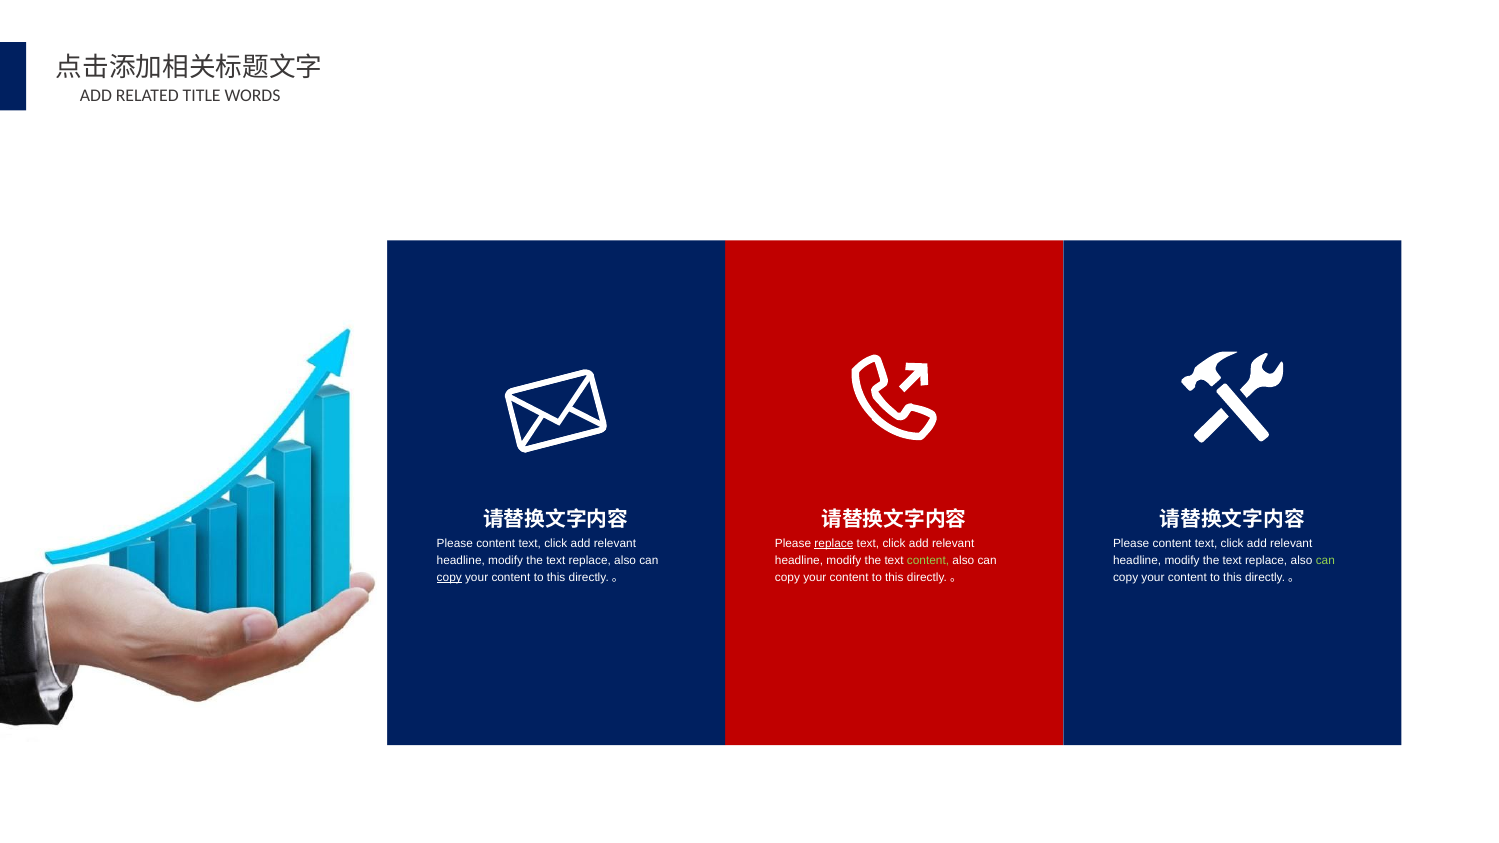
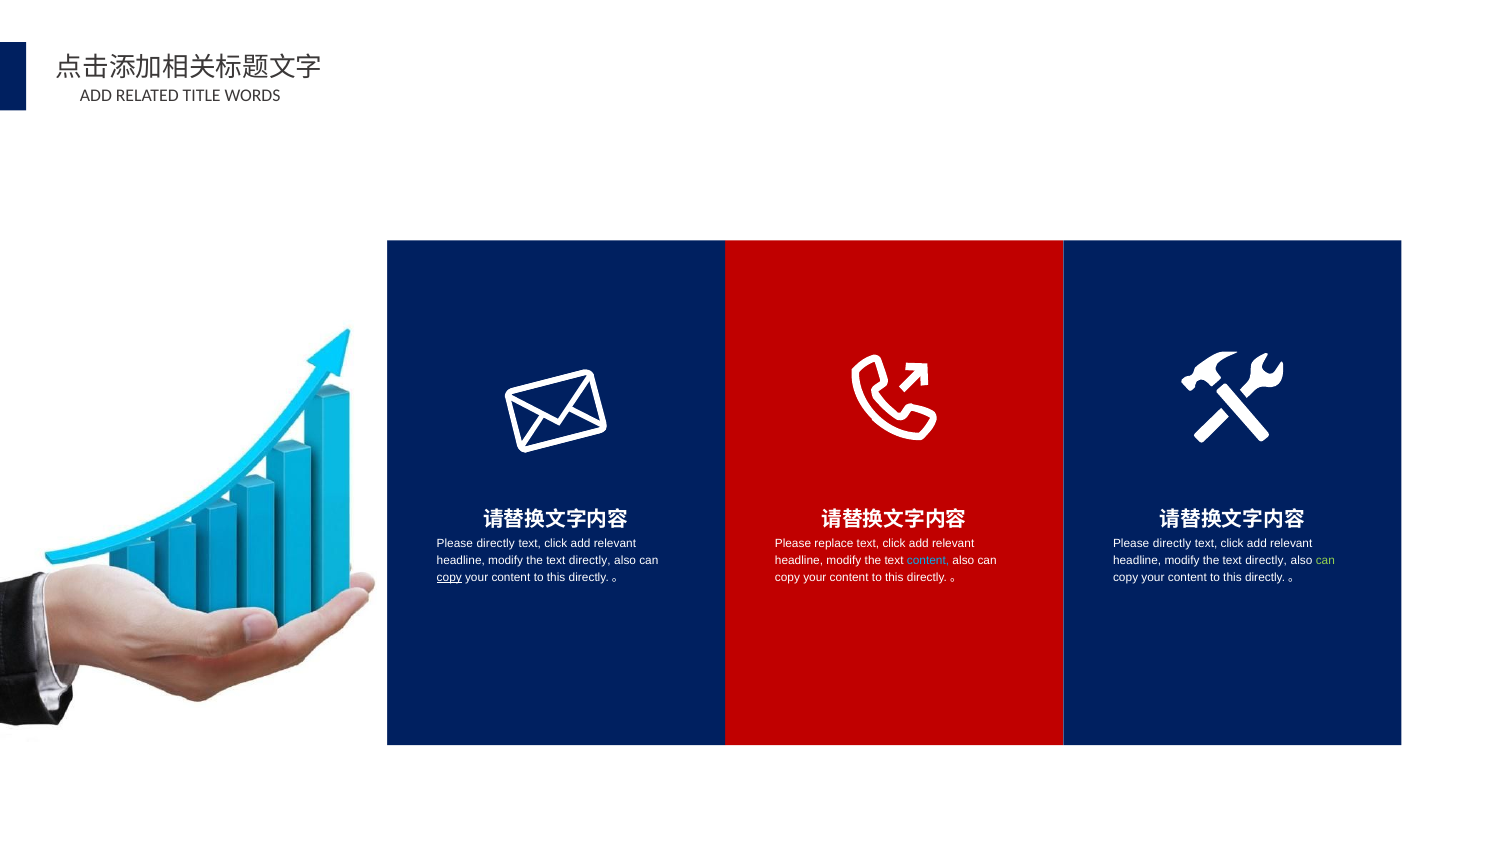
content at (496, 544): content -> directly
replace at (834, 544) underline: present -> none
content at (1172, 544): content -> directly
replace at (590, 561): replace -> directly
content at (928, 561) colour: light green -> light blue
replace at (1266, 561): replace -> directly
